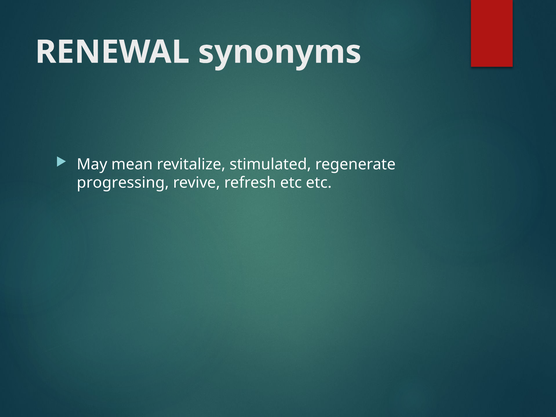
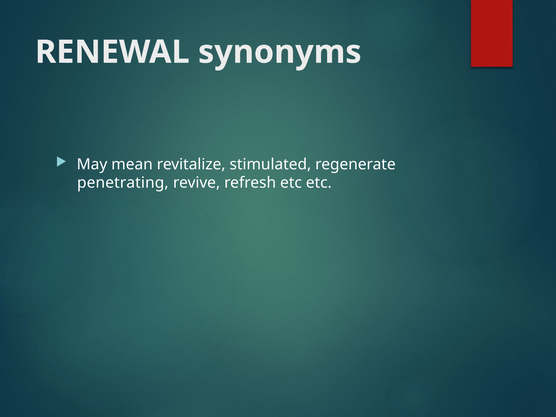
progressing: progressing -> penetrating
